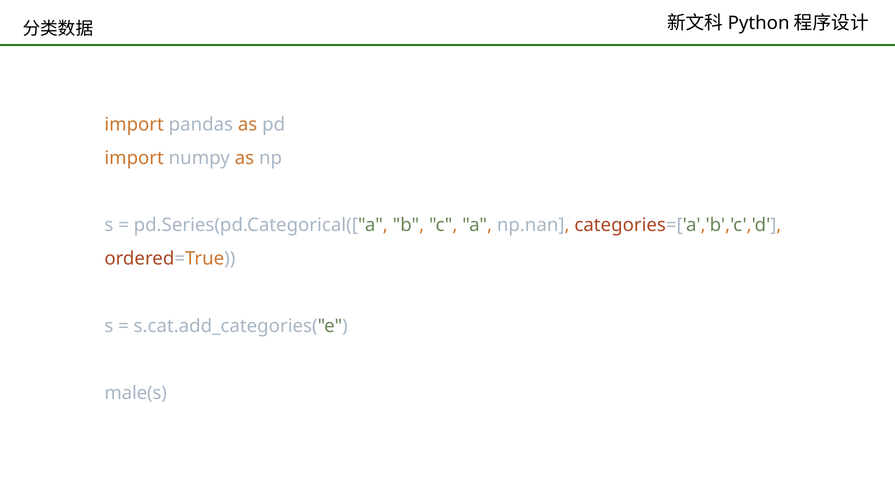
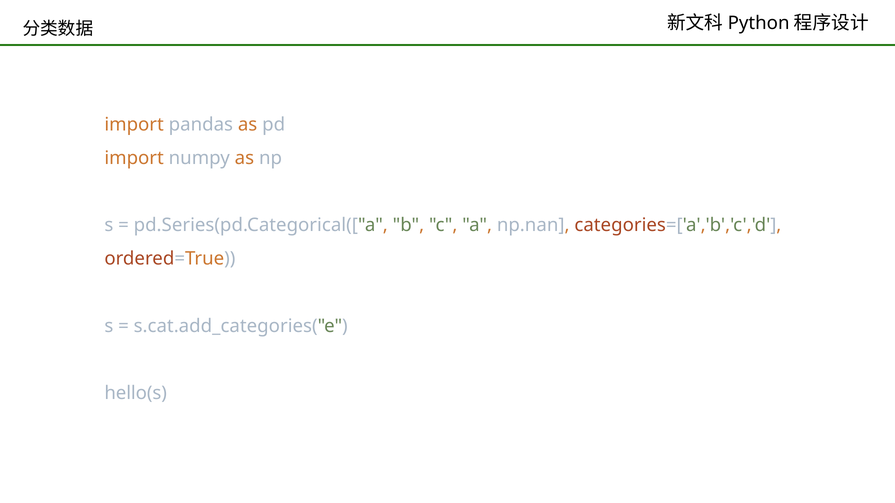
male(s: male(s -> hello(s
